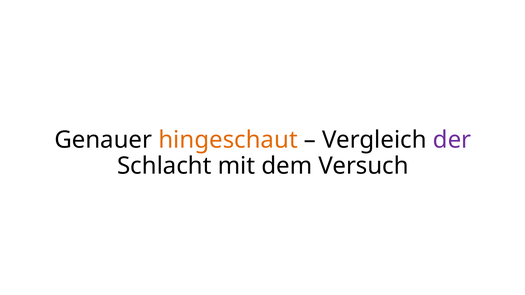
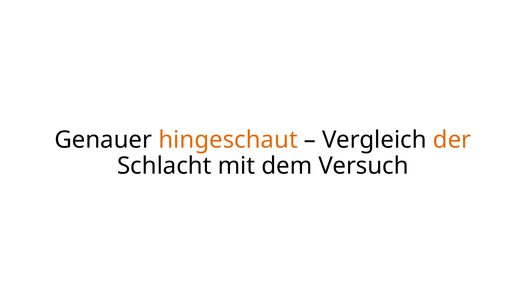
der colour: purple -> orange
